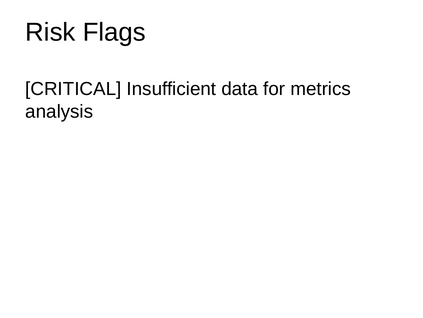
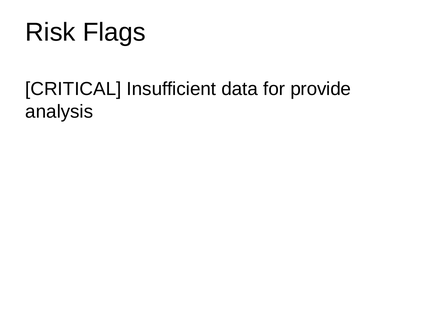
metrics: metrics -> provide
